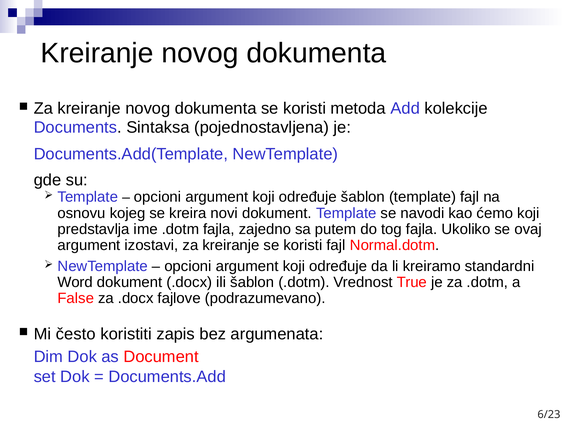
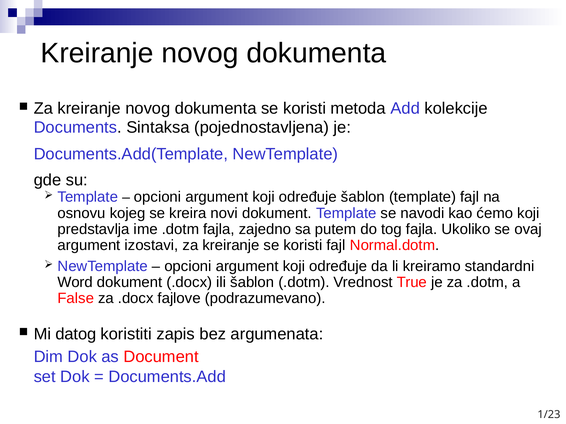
često: često -> datog
6/23: 6/23 -> 1/23
